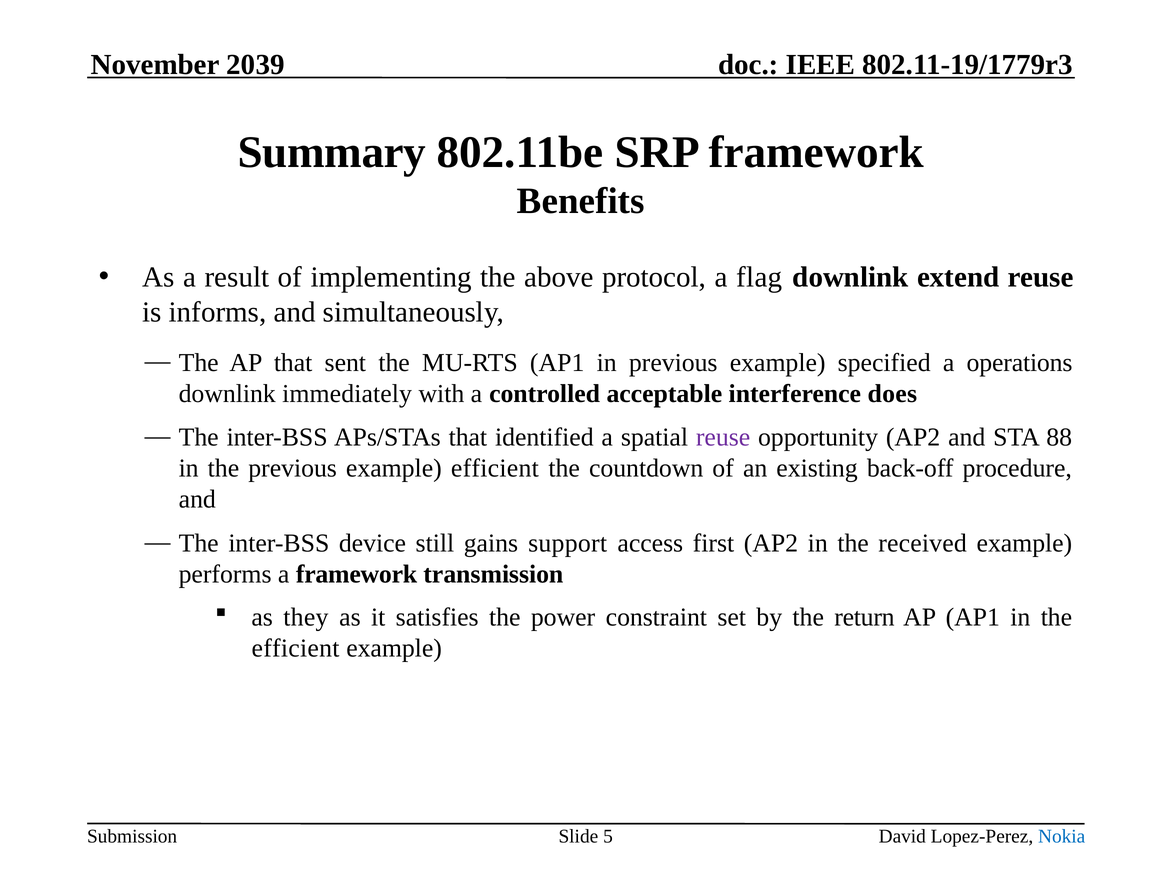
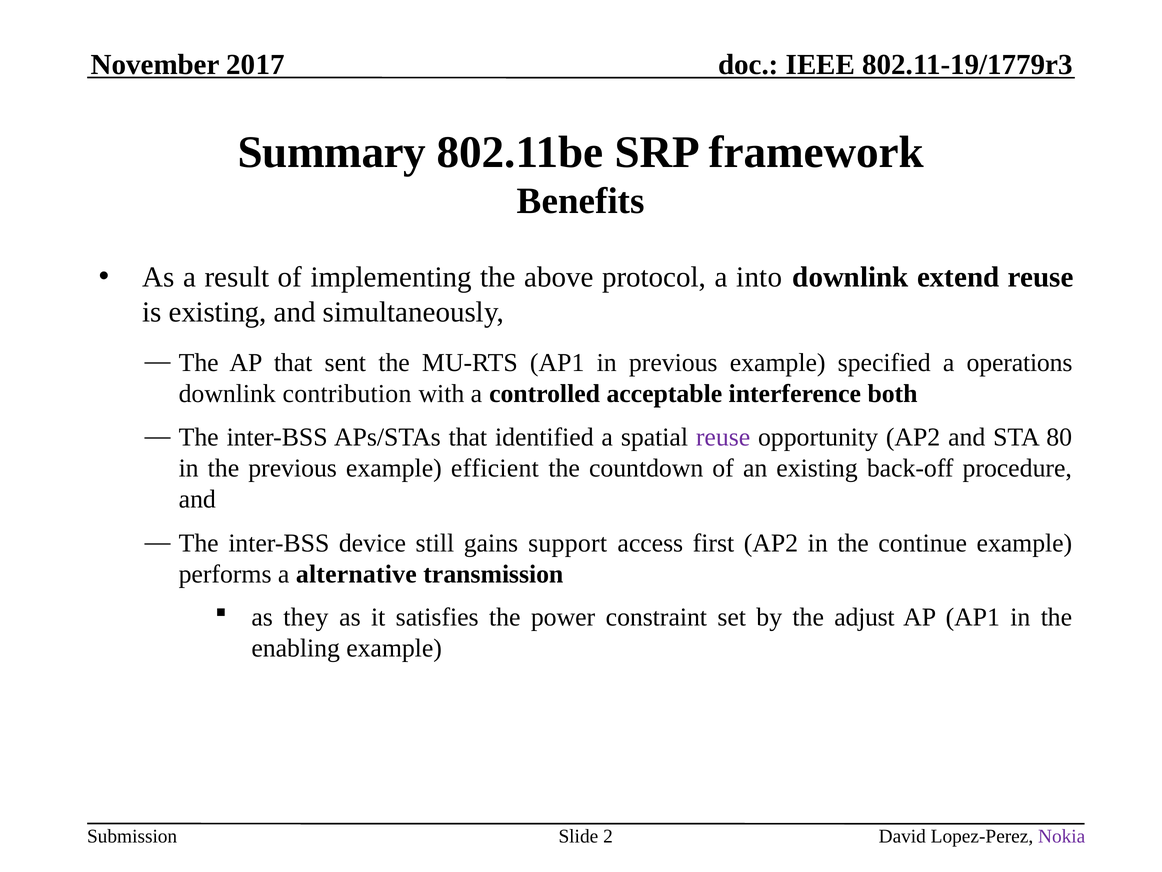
2039: 2039 -> 2017
flag: flag -> into
is informs: informs -> existing
immediately: immediately -> contribution
does: does -> both
88: 88 -> 80
received: received -> continue
a framework: framework -> alternative
return: return -> adjust
efficient at (296, 648): efficient -> enabling
5: 5 -> 2
Nokia colour: blue -> purple
